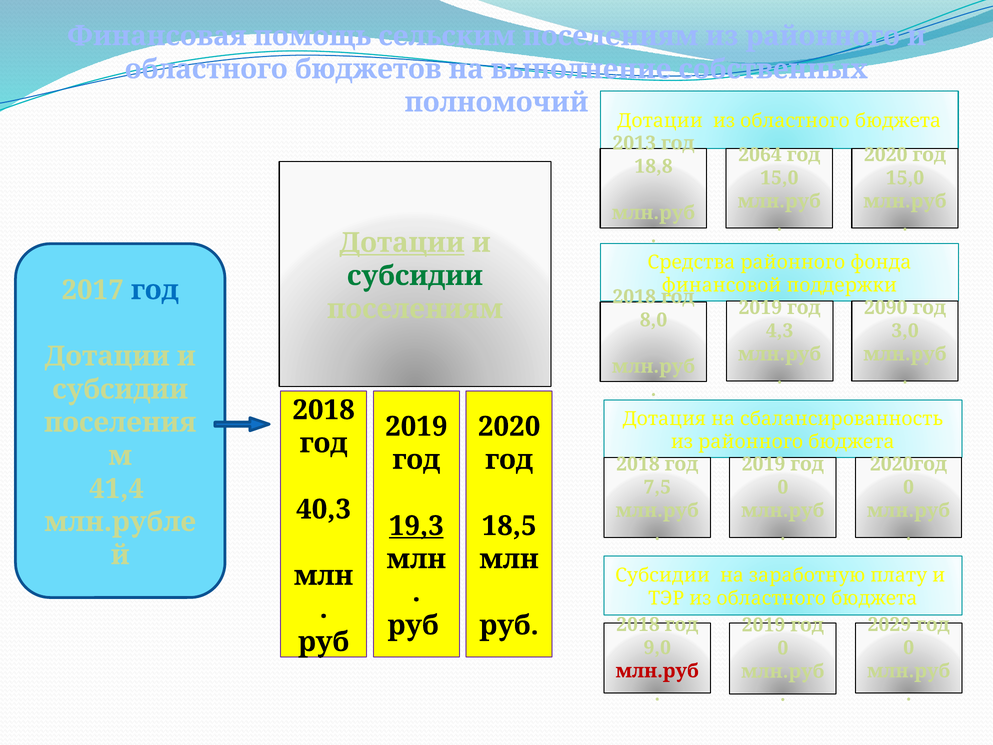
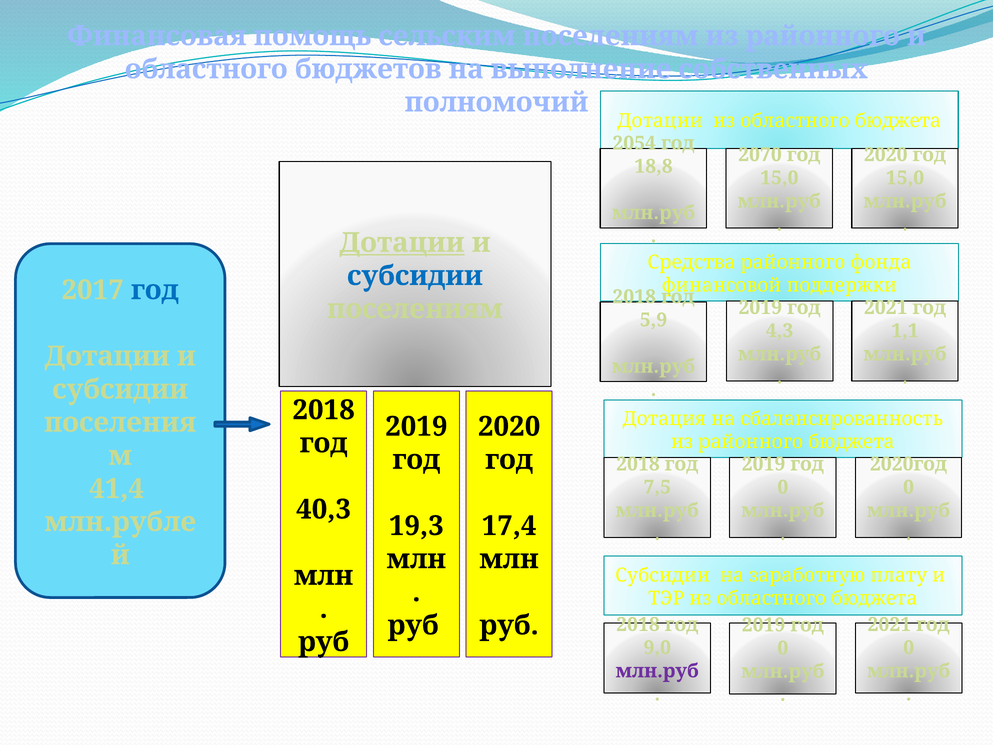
2013: 2013 -> 2054
2064: 2064 -> 2070
субсидии at (415, 276) colour: green -> blue
2090 at (886, 308): 2090 -> 2021
8,0: 8,0 -> 5,9
3,0: 3,0 -> 1,1
19,3 underline: present -> none
18,5: 18,5 -> 17,4
2029 at (889, 624): 2029 -> 2021
млн.руб at (657, 671) colour: red -> purple
